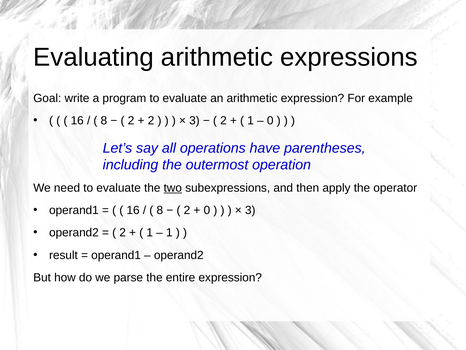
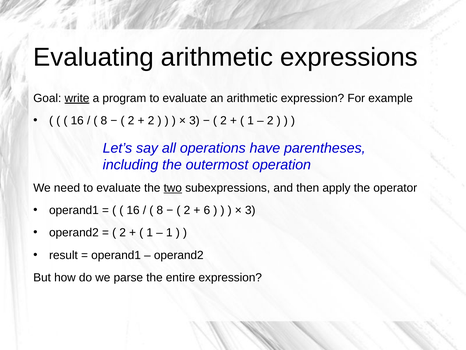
write underline: none -> present
0 at (270, 120): 0 -> 2
0 at (207, 210): 0 -> 6
